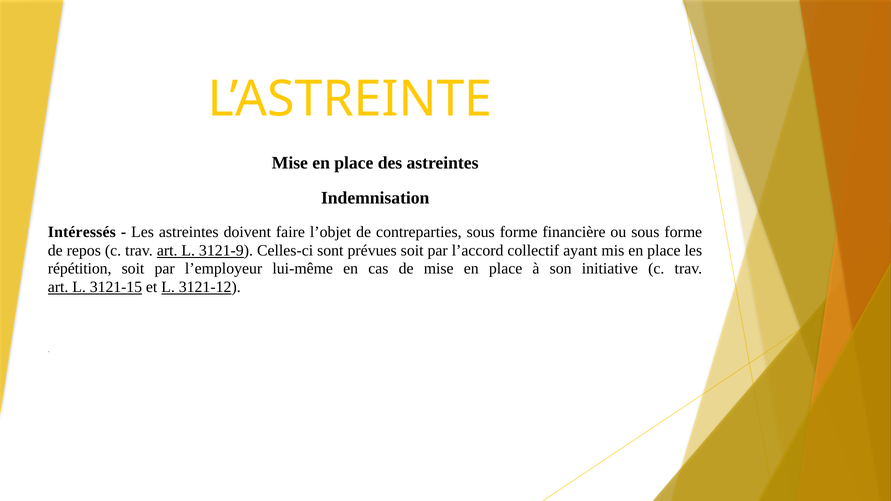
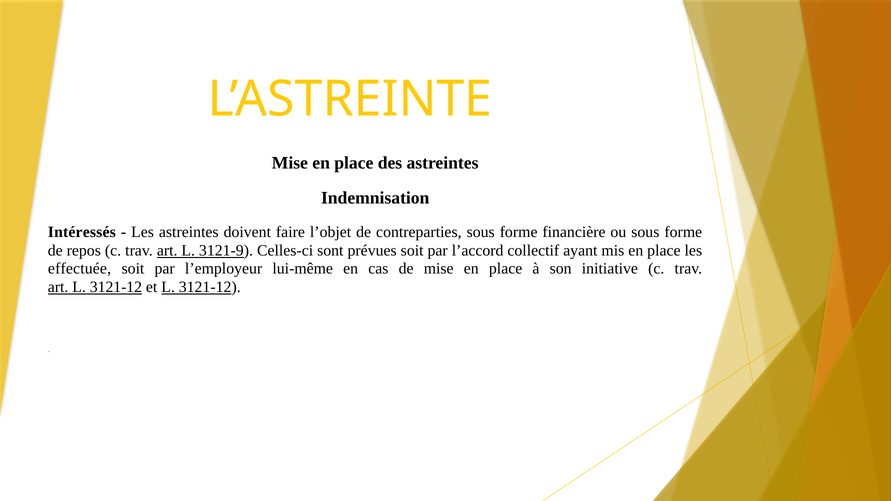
répétition: répétition -> effectuée
art L 3121-15: 3121-15 -> 3121-12
